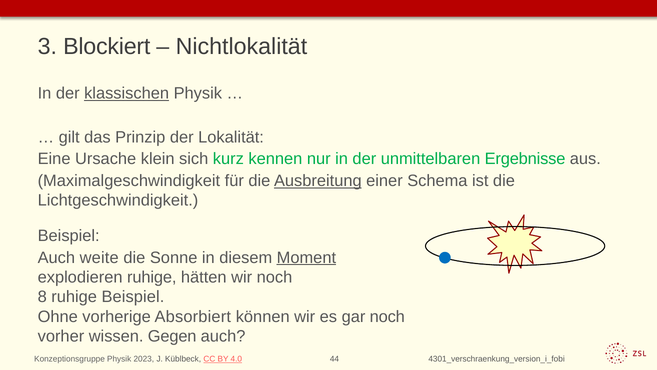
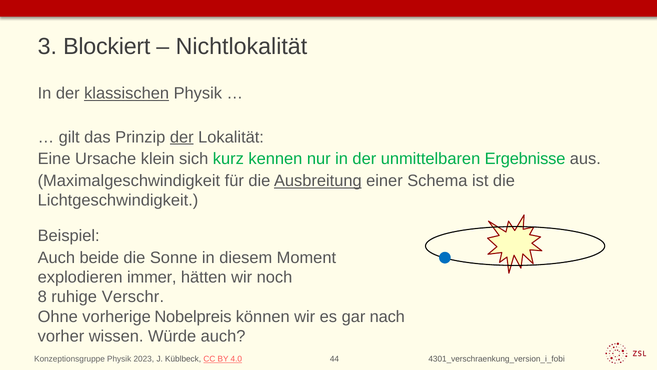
der at (182, 137) underline: none -> present
weite: weite -> beide
Moment underline: present -> none
explodieren ruhige: ruhige -> immer
ruhige Beispiel: Beispiel -> Verschr
Absorbiert: Absorbiert -> Nobelpreis
gar noch: noch -> nach
Gegen: Gegen -> Würde
